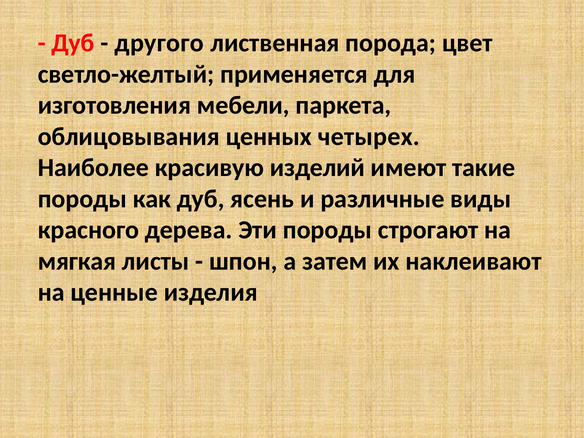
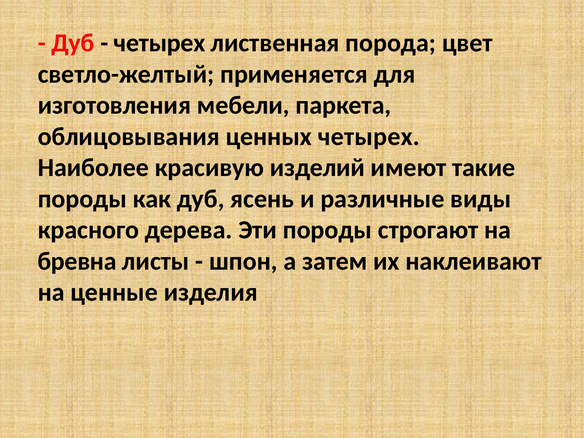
другого at (159, 43): другого -> четырех
мягкая: мягкая -> бревна
